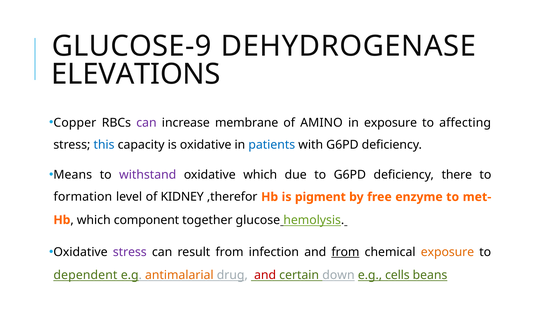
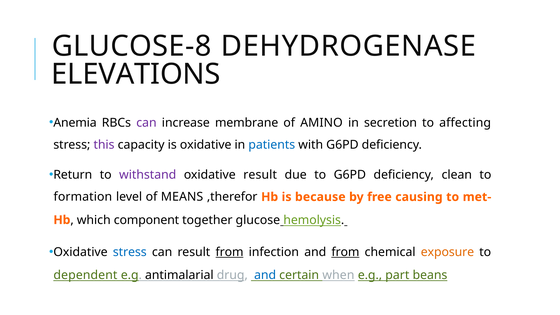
GLUCOSE-9: GLUCOSE-9 -> GLUCOSE-8
Copper: Copper -> Anemia
in exposure: exposure -> secretion
this colour: blue -> purple
Means: Means -> Return
oxidative which: which -> result
there: there -> clean
KIDNEY: KIDNEY -> MEANS
pigment: pigment -> because
enzyme: enzyme -> causing
stress at (130, 252) colour: purple -> blue
from at (230, 252) underline: none -> present
antimalarial colour: orange -> black
and at (265, 275) colour: red -> blue
down: down -> when
cells: cells -> part
